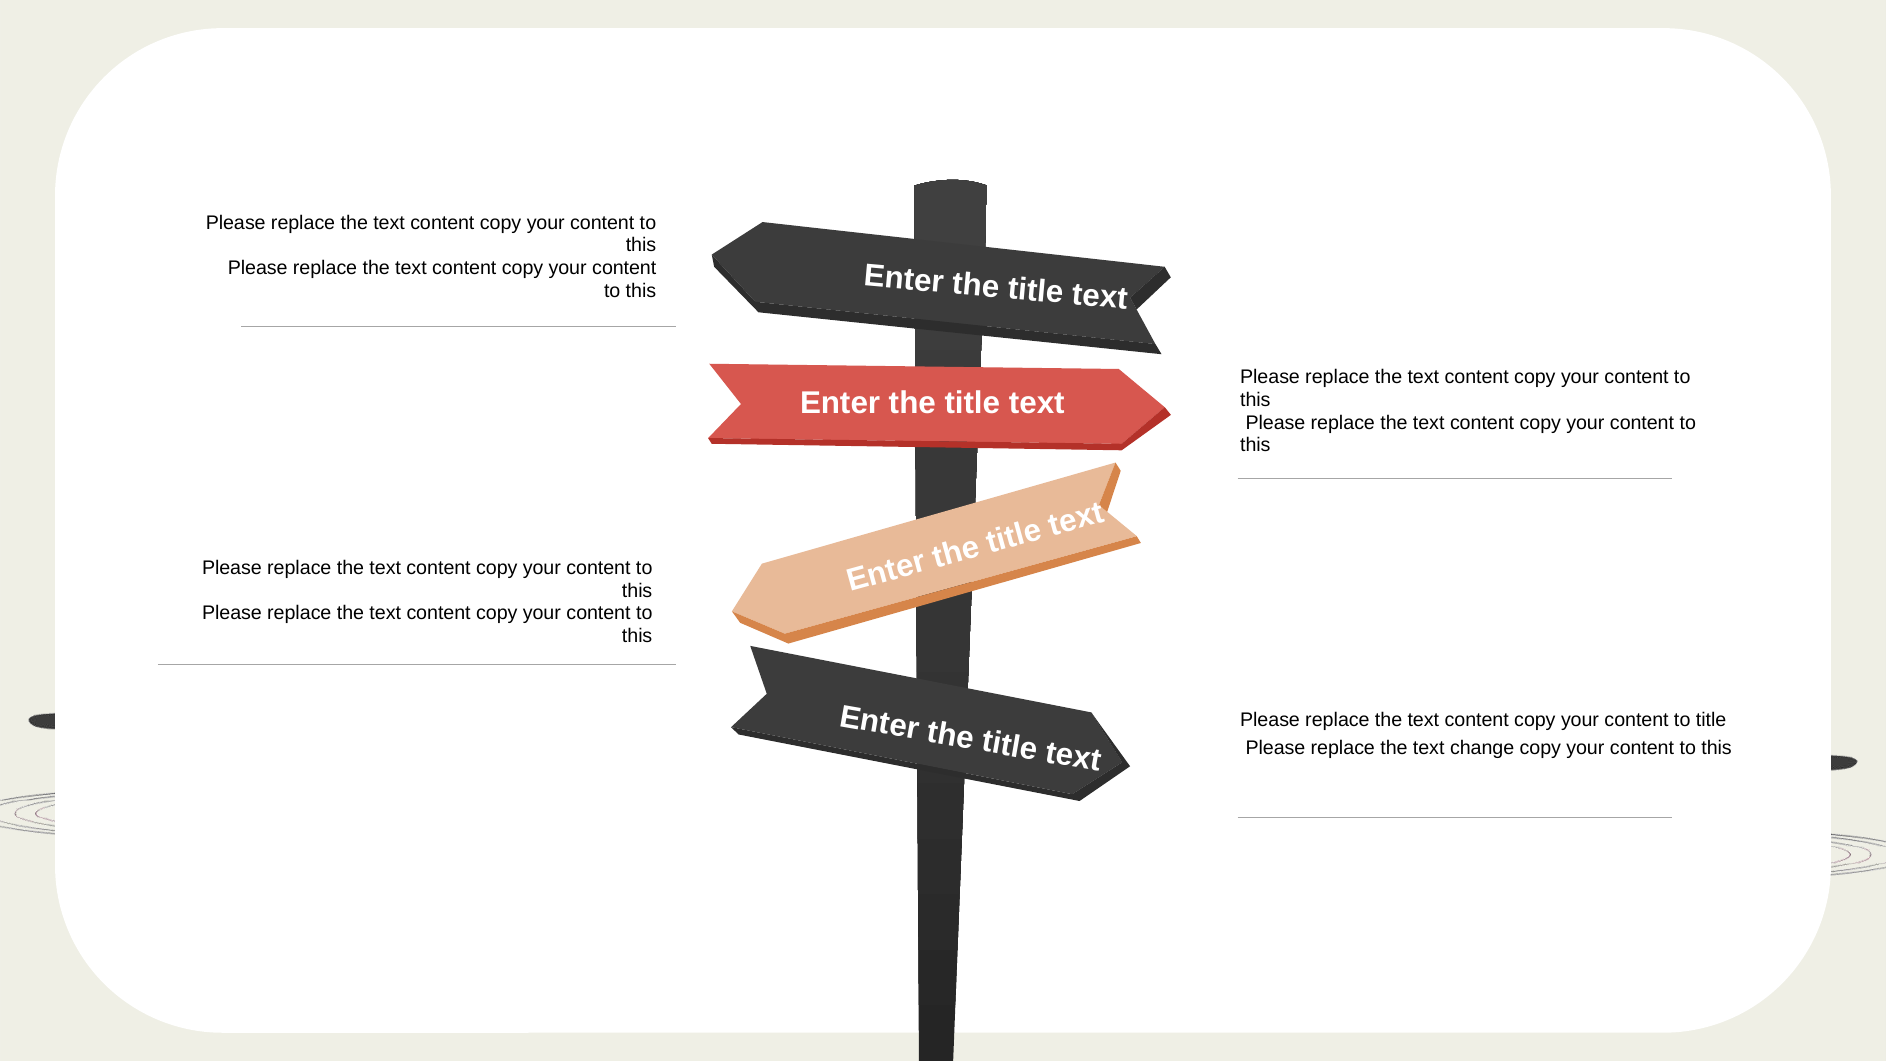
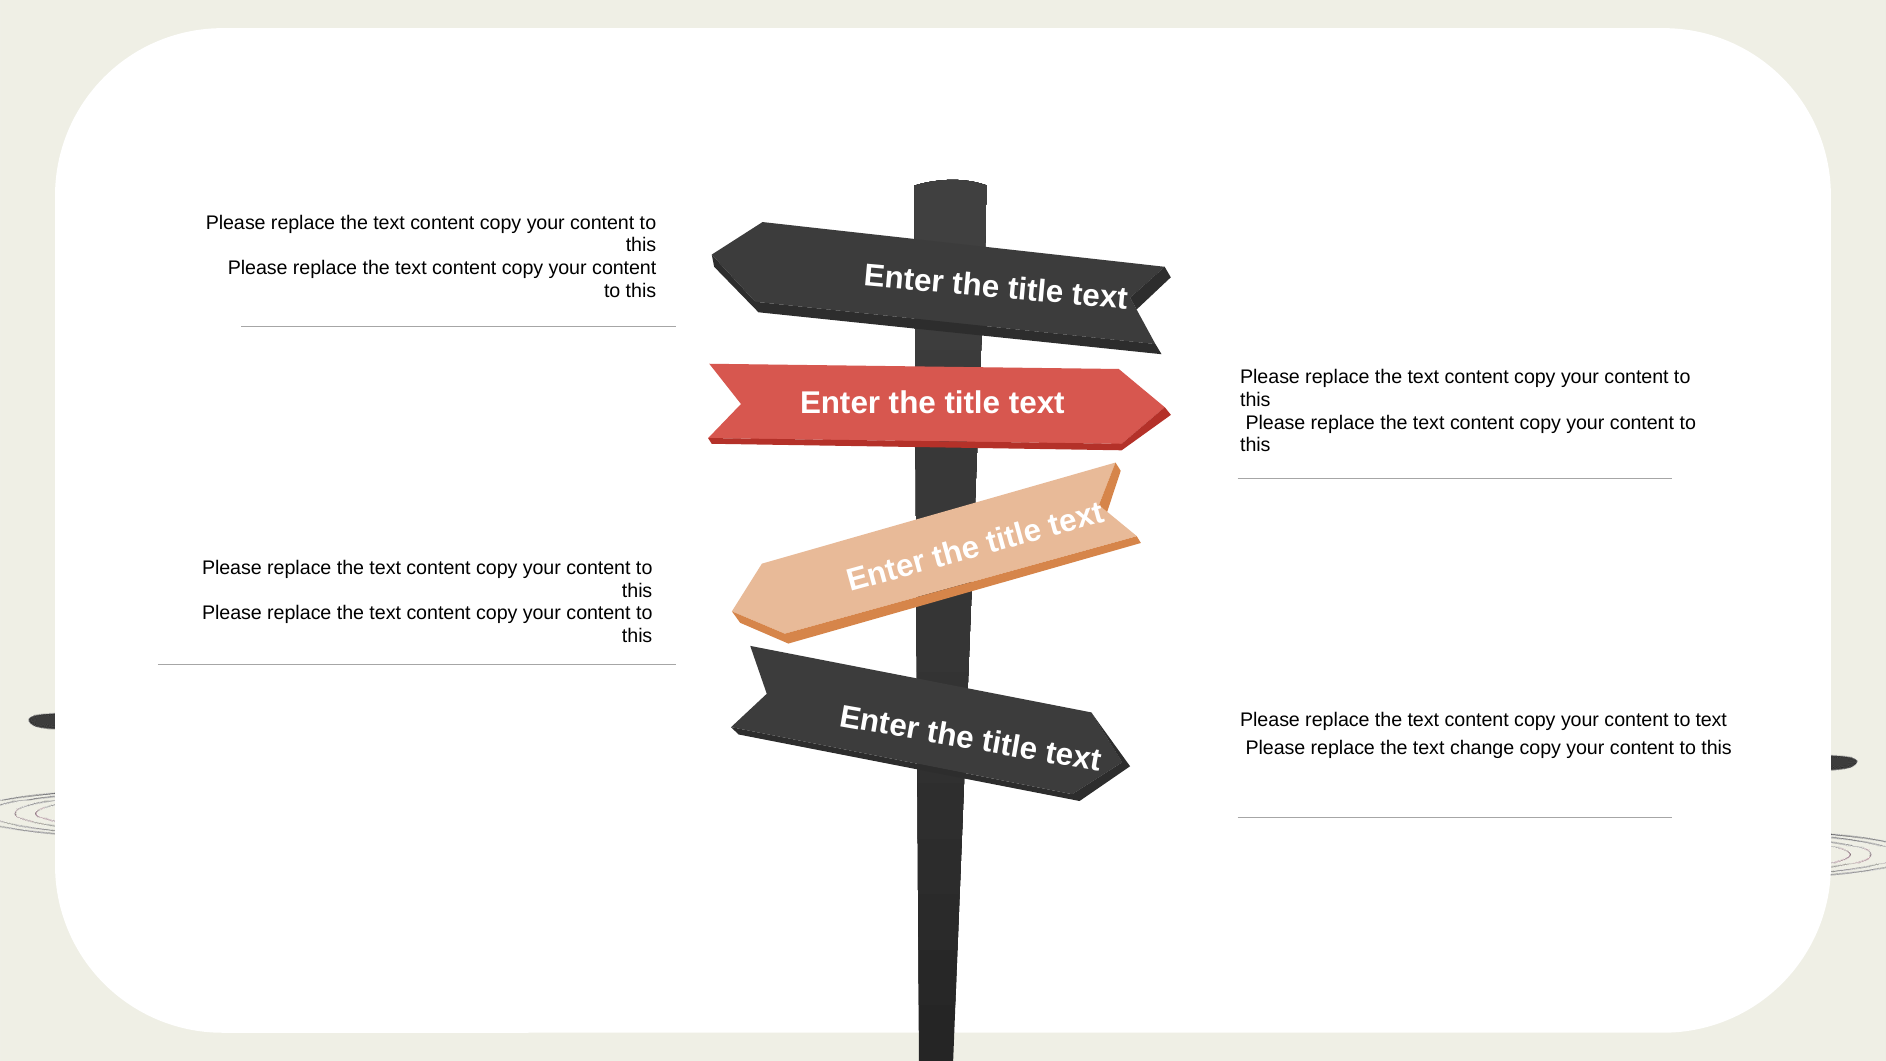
to title: title -> text
